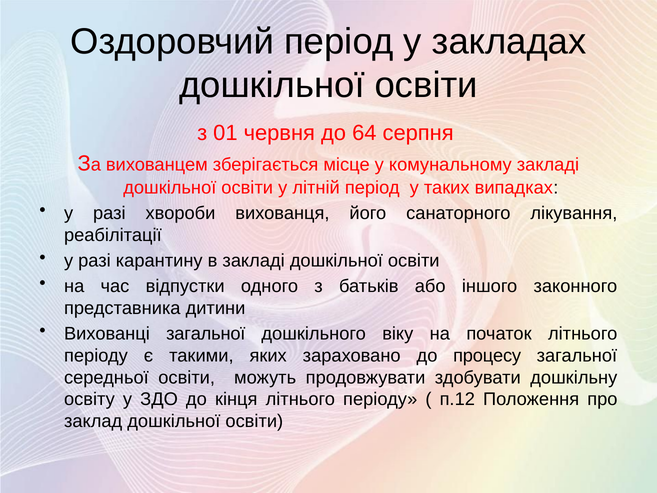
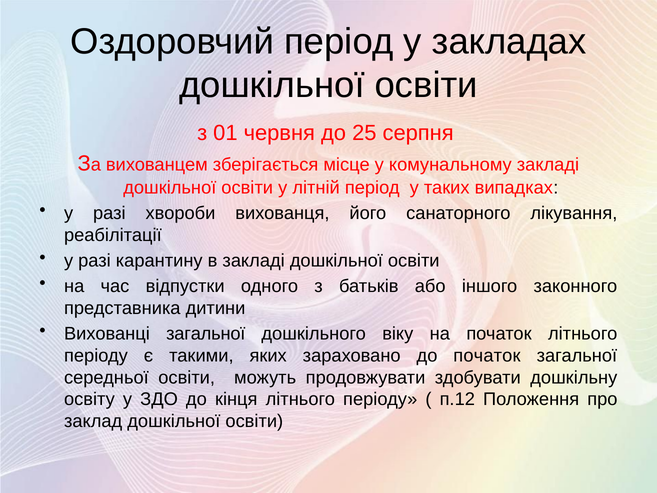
64: 64 -> 25
до процесу: процесу -> початок
